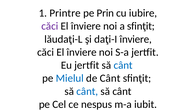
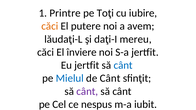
Prin: Prin -> Toţi
căci at (50, 26) colour: purple -> orange
înviere at (86, 26): înviere -> putere
a sfinţit: sfinţit -> avem
daţi-I înviere: înviere -> mereu
cânt at (87, 91) colour: blue -> purple
